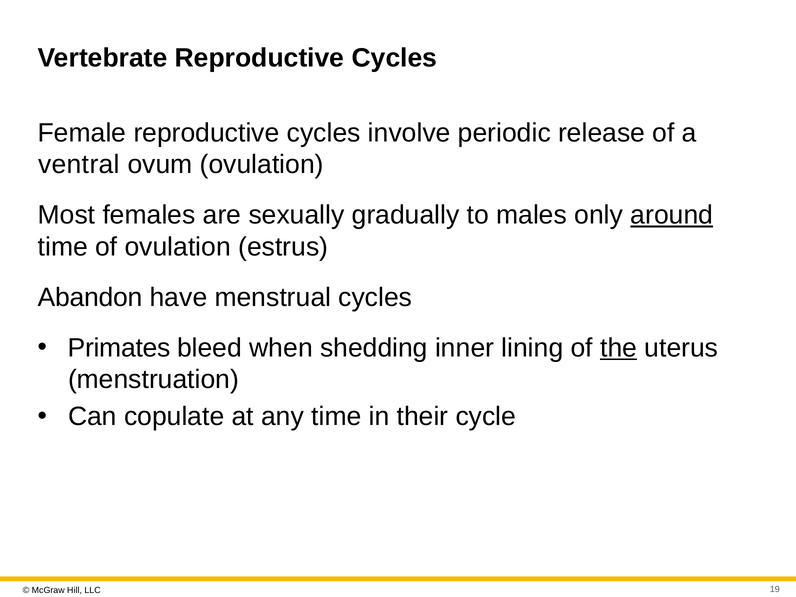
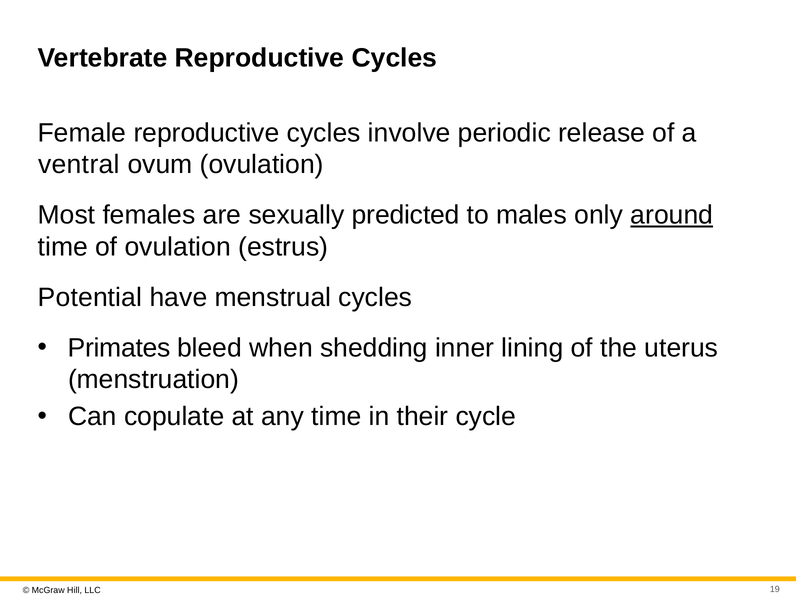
gradually: gradually -> predicted
Abandon: Abandon -> Potential
the underline: present -> none
